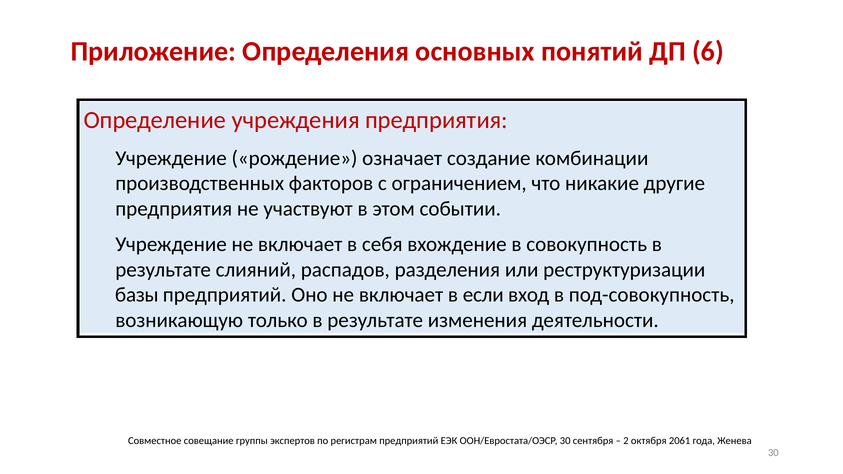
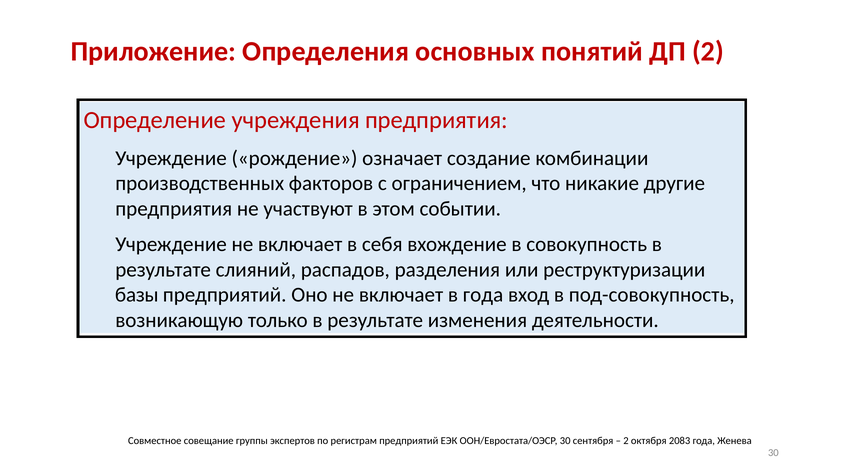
ДП 6: 6 -> 2
в если: если -> года
2061: 2061 -> 2083
